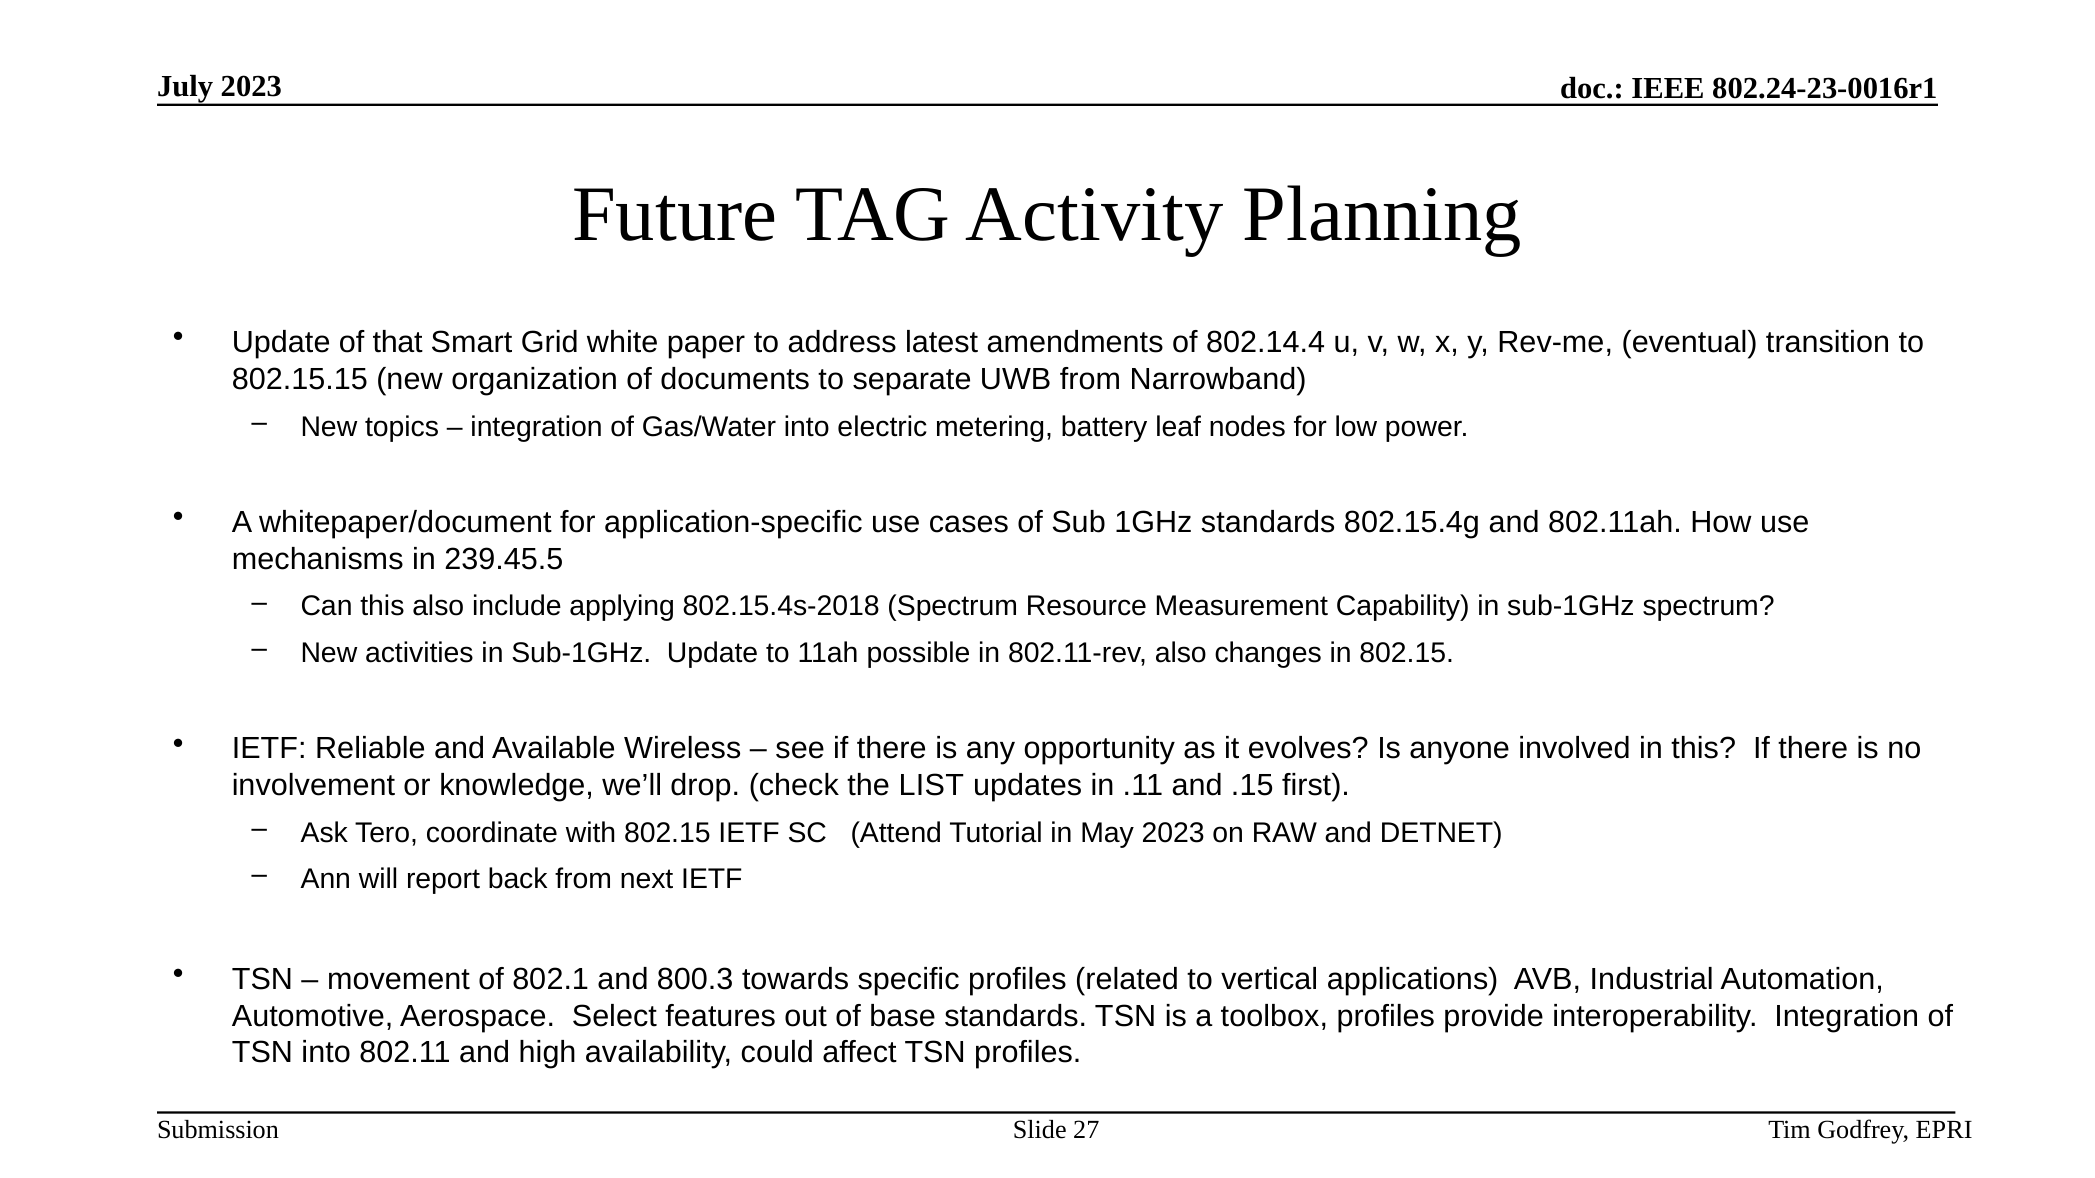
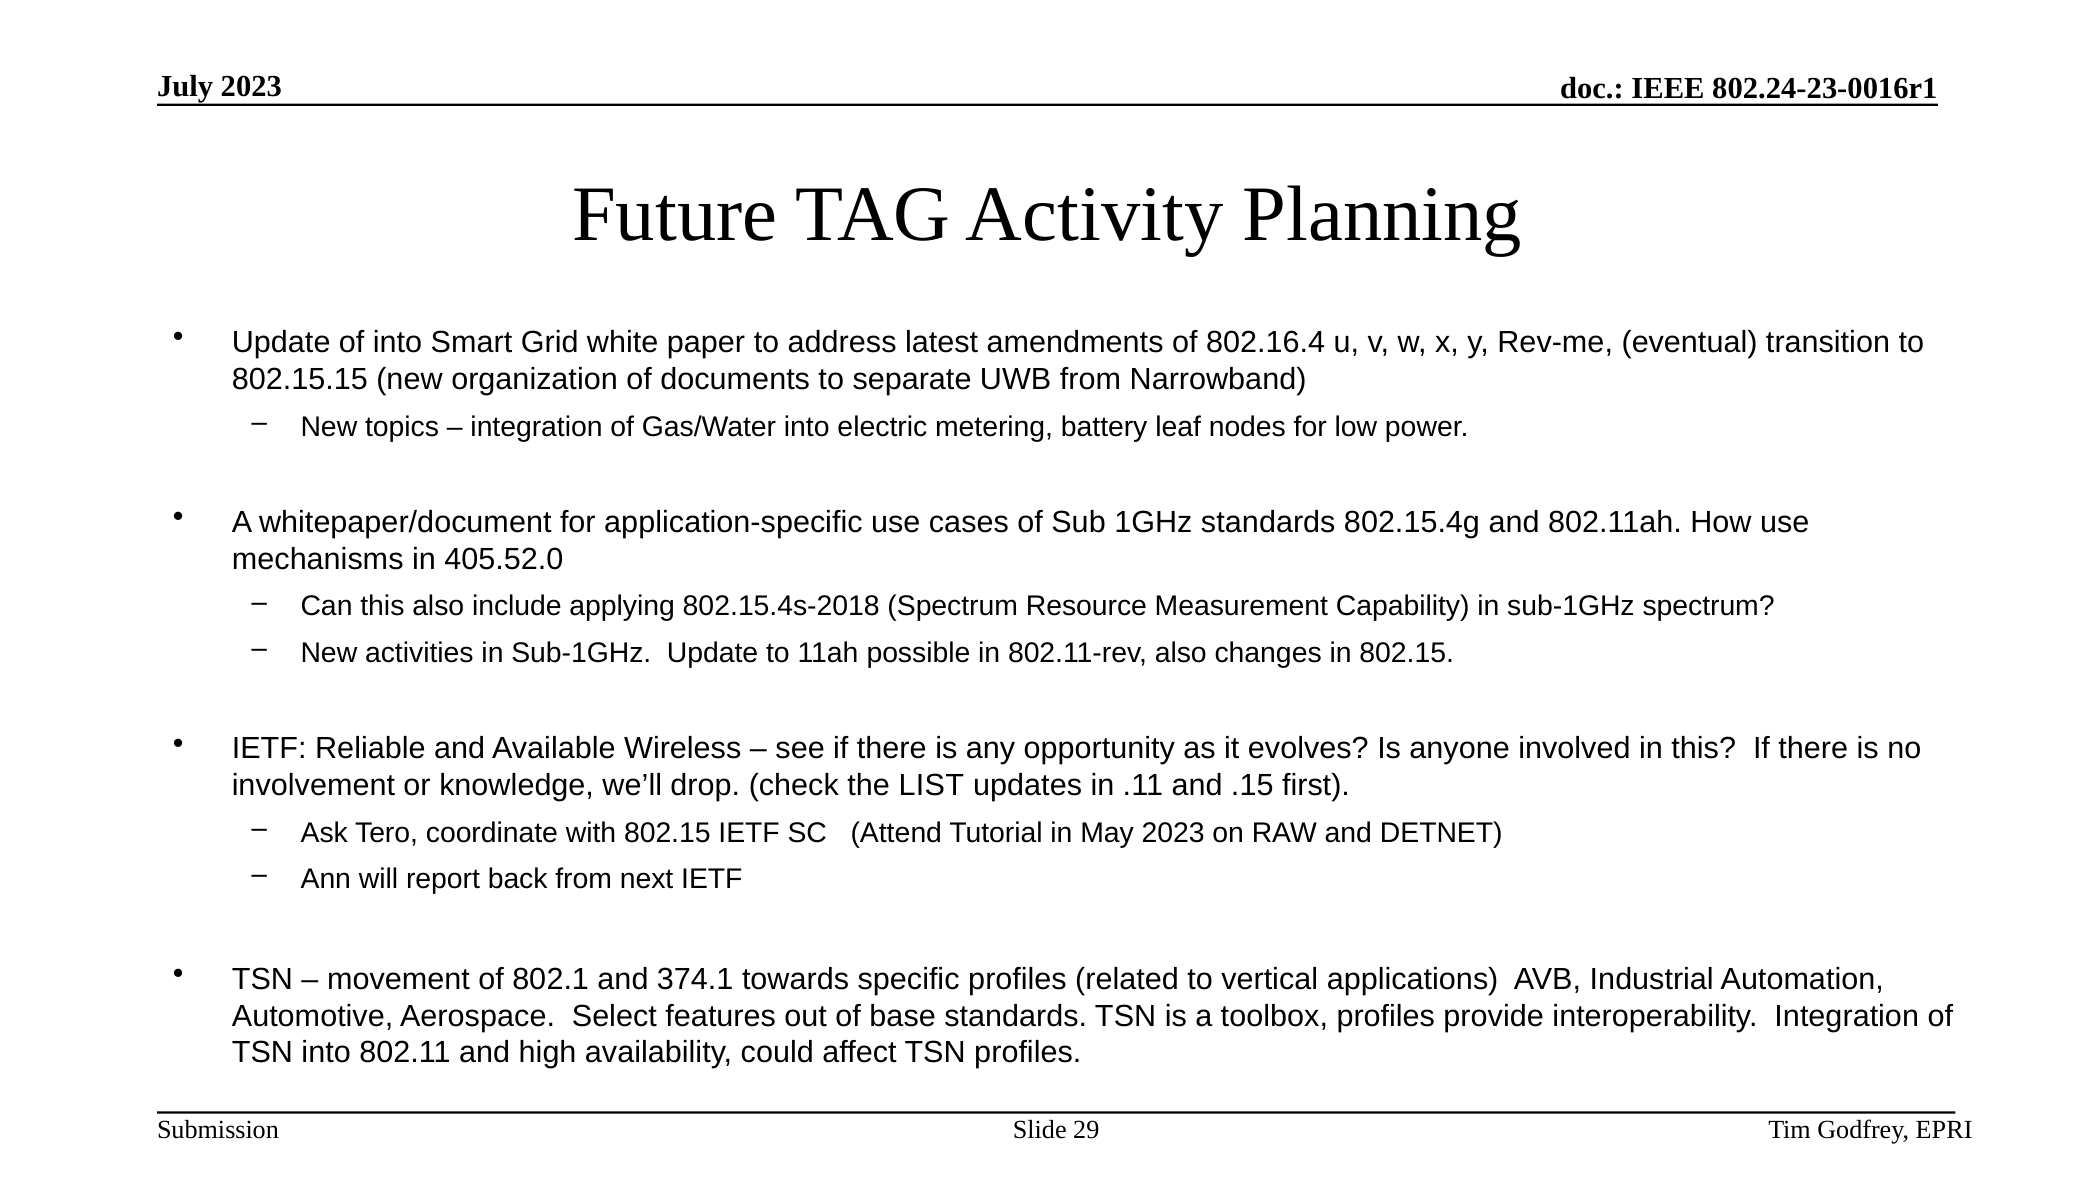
of that: that -> into
802.14.4: 802.14.4 -> 802.16.4
239.45.5: 239.45.5 -> 405.52.0
800.3: 800.3 -> 374.1
27: 27 -> 29
